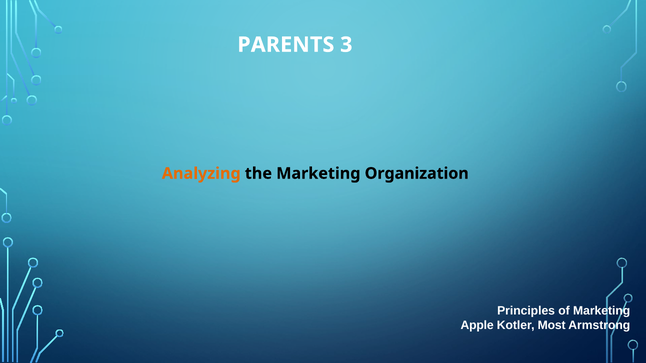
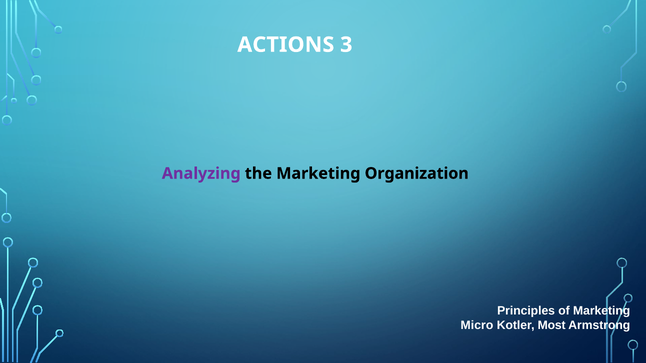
PARENTS: PARENTS -> ACTIONS
Analyzing colour: orange -> purple
Apple: Apple -> Micro
